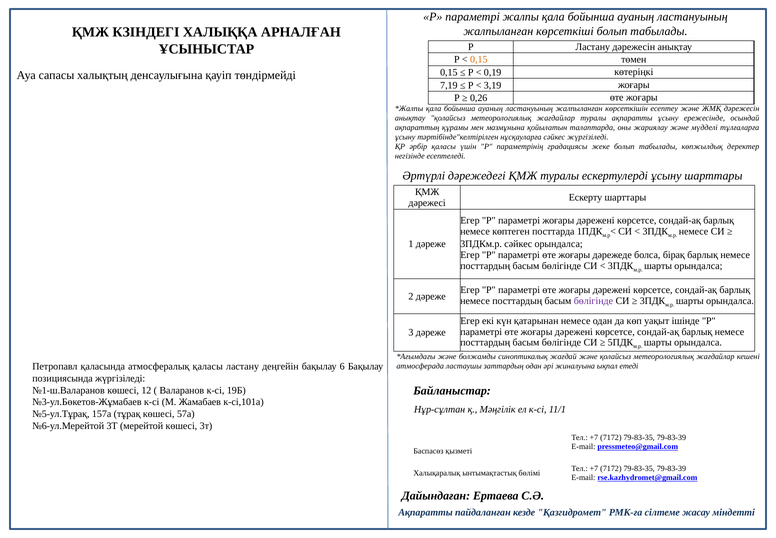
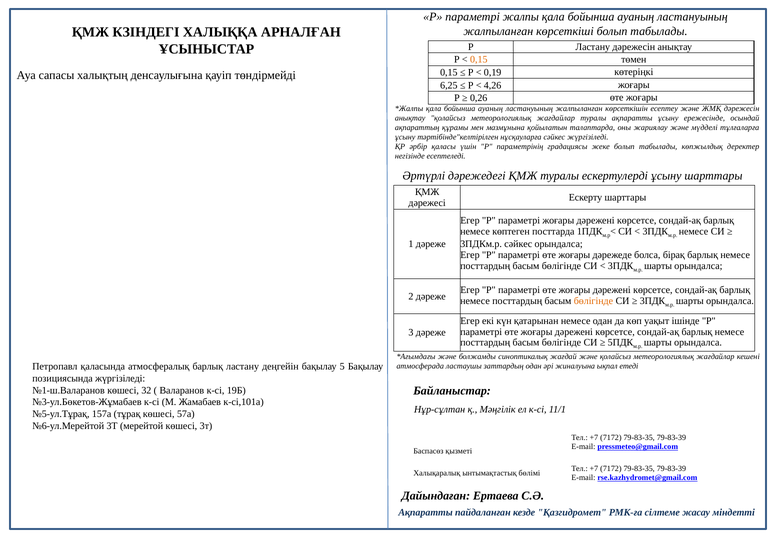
7,19: 7,19 -> 6,25
3,19: 3,19 -> 4,26
бөлігінде at (593, 301) colour: purple -> orange
атмосфералық қаласы: қаласы -> барлық
6: 6 -> 5
12: 12 -> 32
